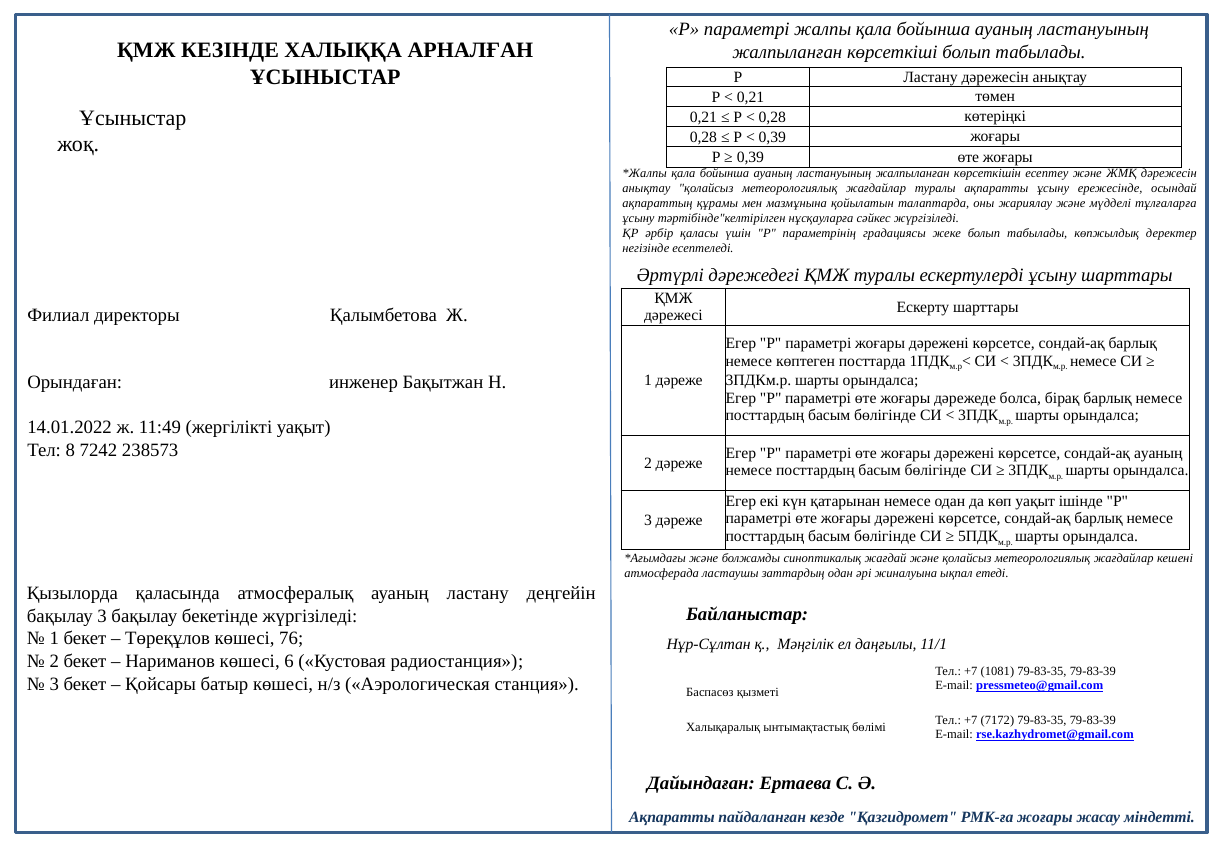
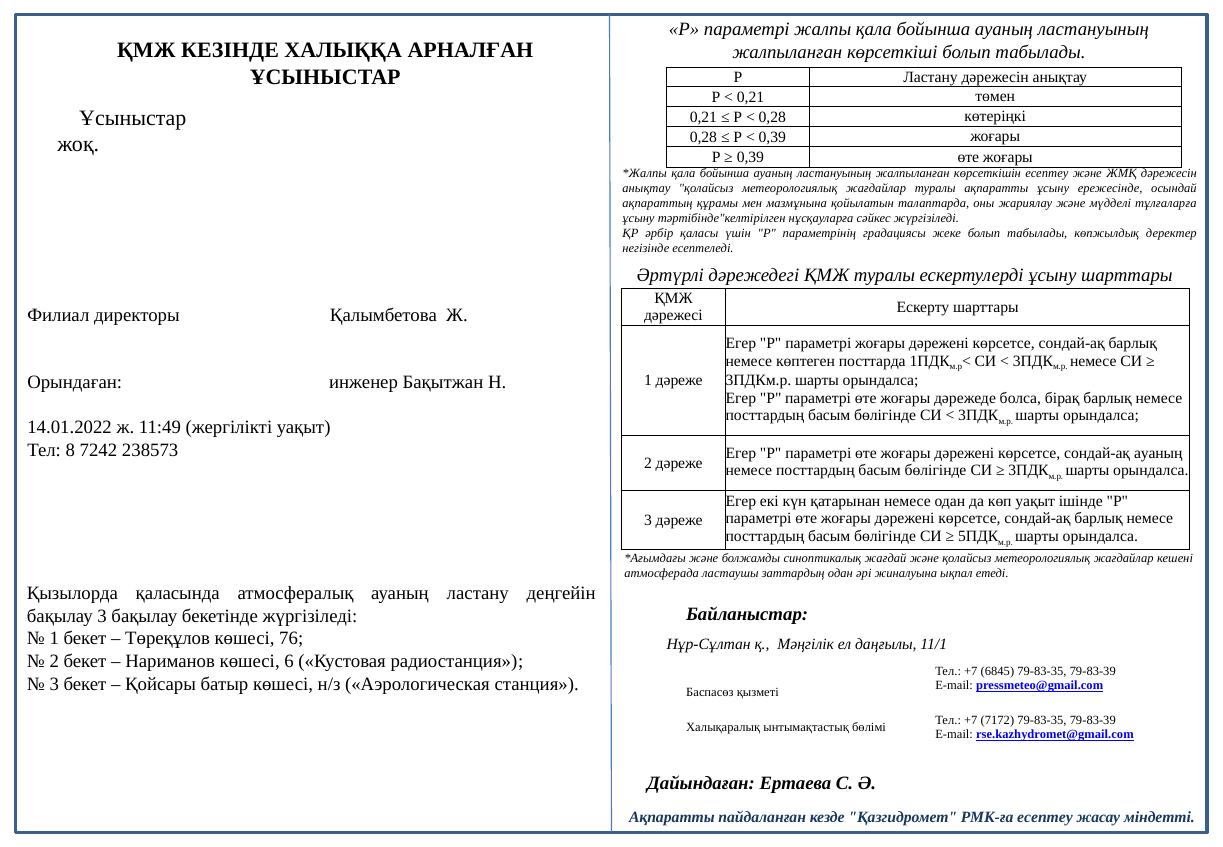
1081: 1081 -> 6845
РМК-ға жоғары: жоғары -> есептеу
